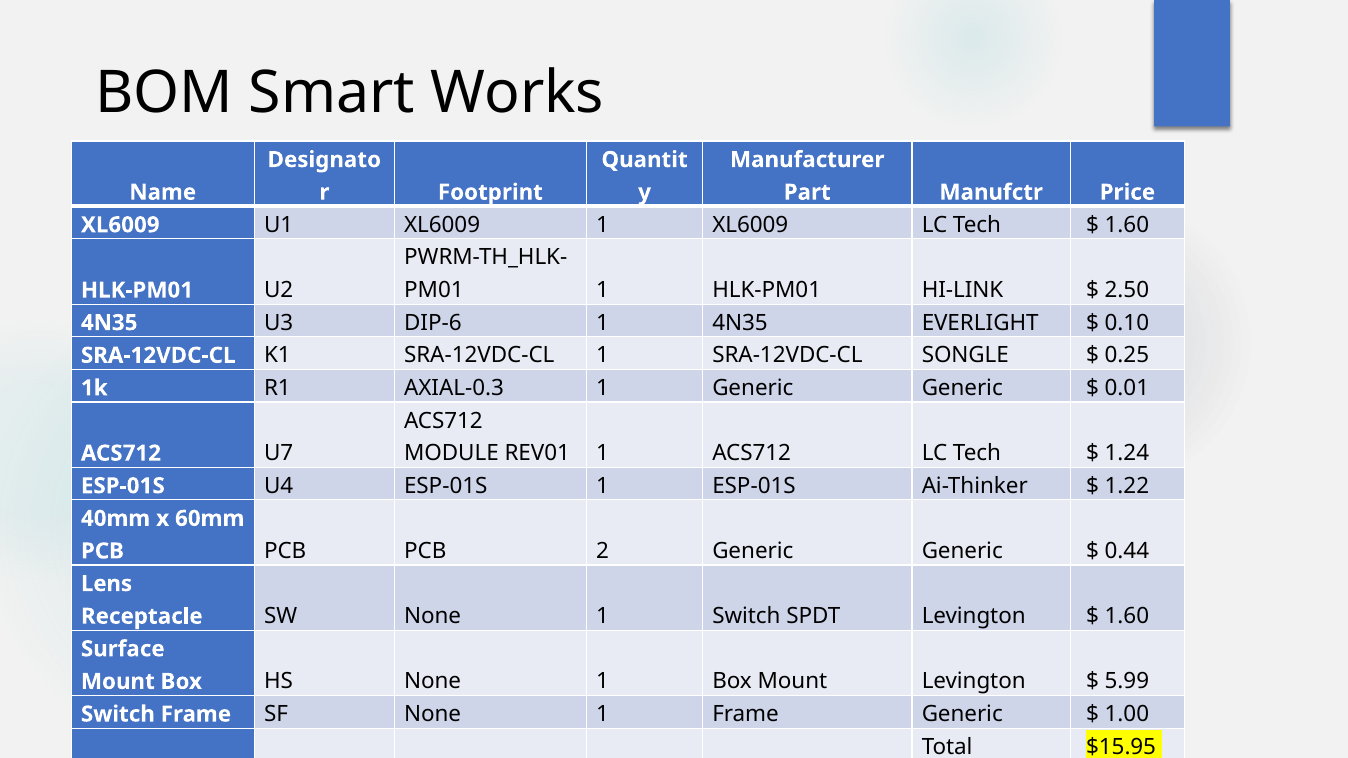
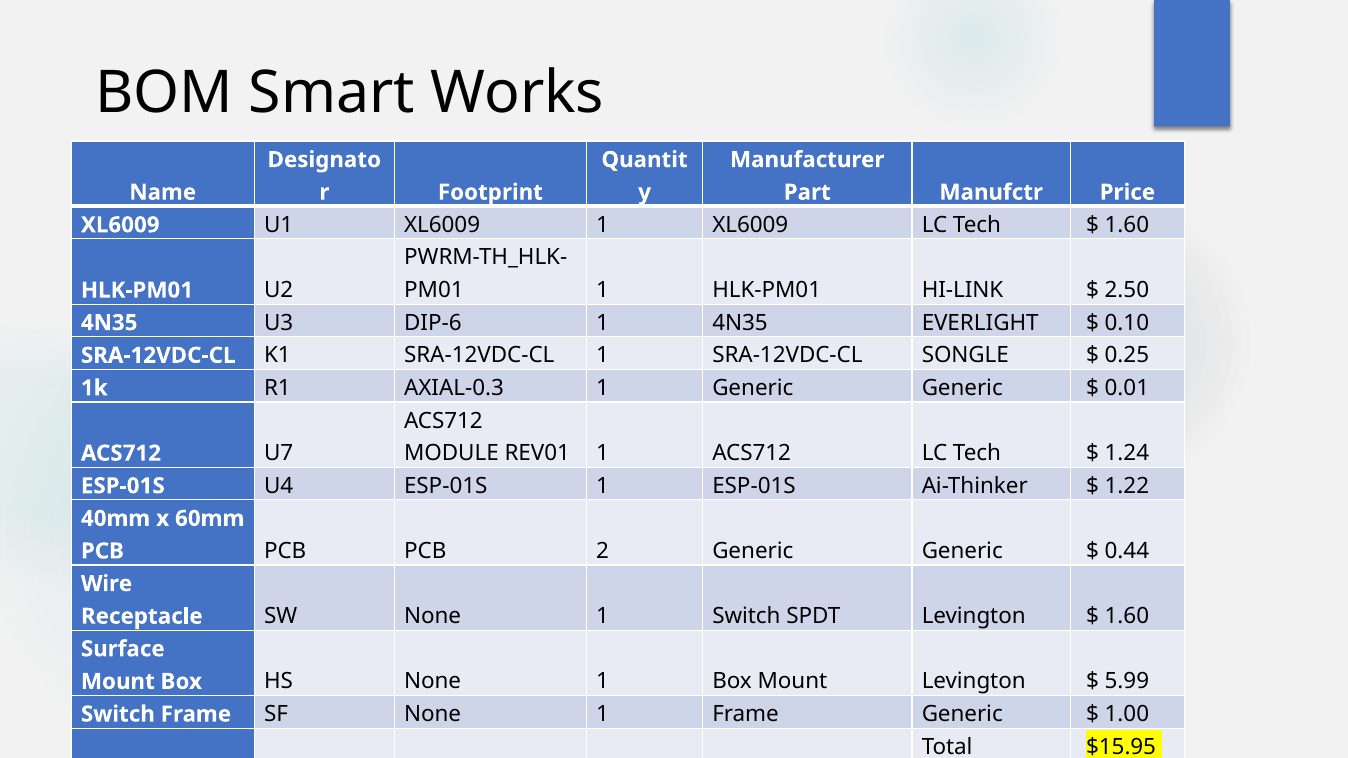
Lens: Lens -> Wire
